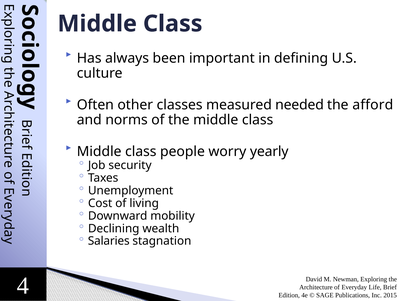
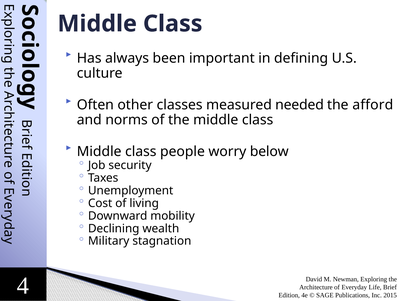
yearly: yearly -> below
Salaries: Salaries -> Military
